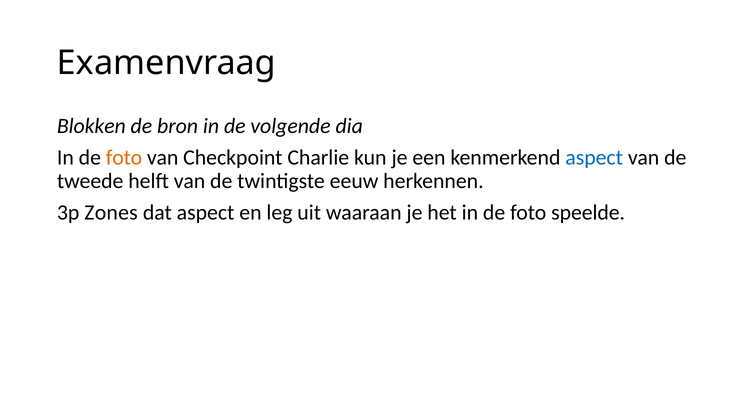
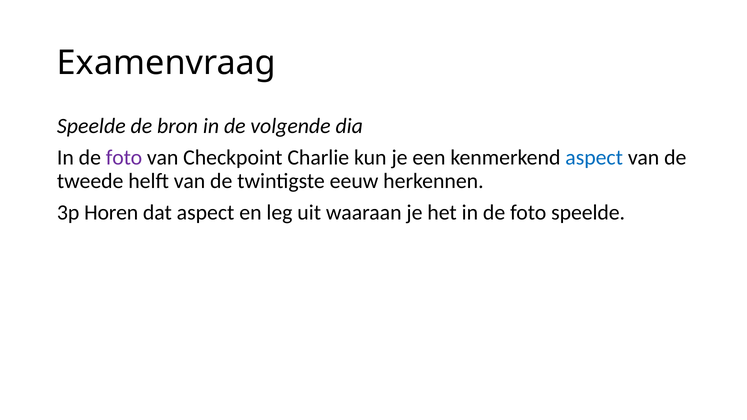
Blokken at (91, 126): Blokken -> Speelde
foto at (124, 158) colour: orange -> purple
Zones: Zones -> Horen
